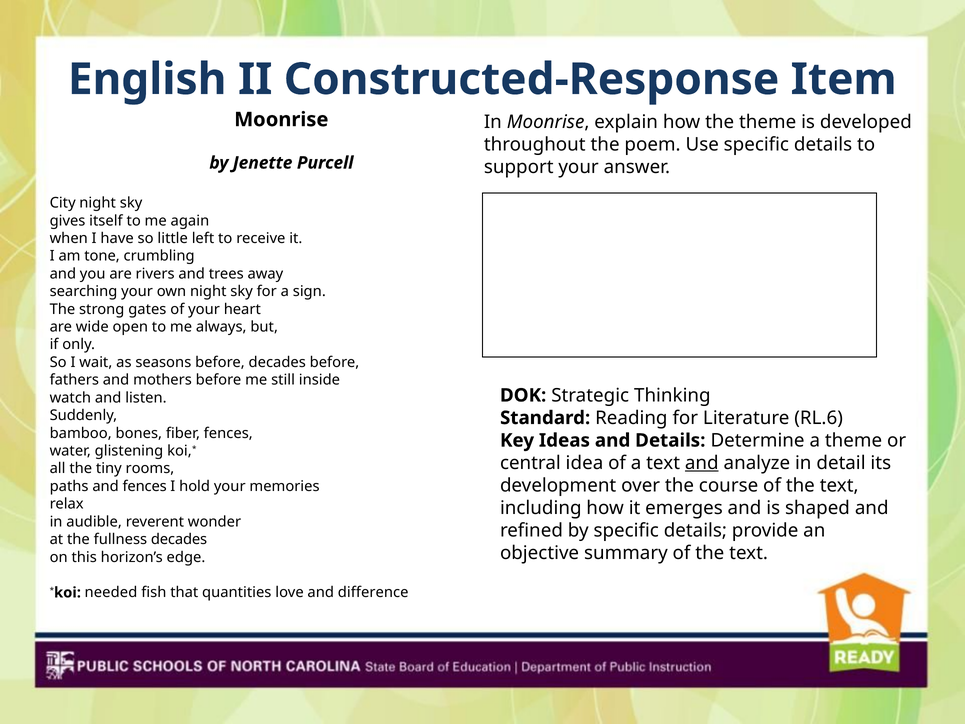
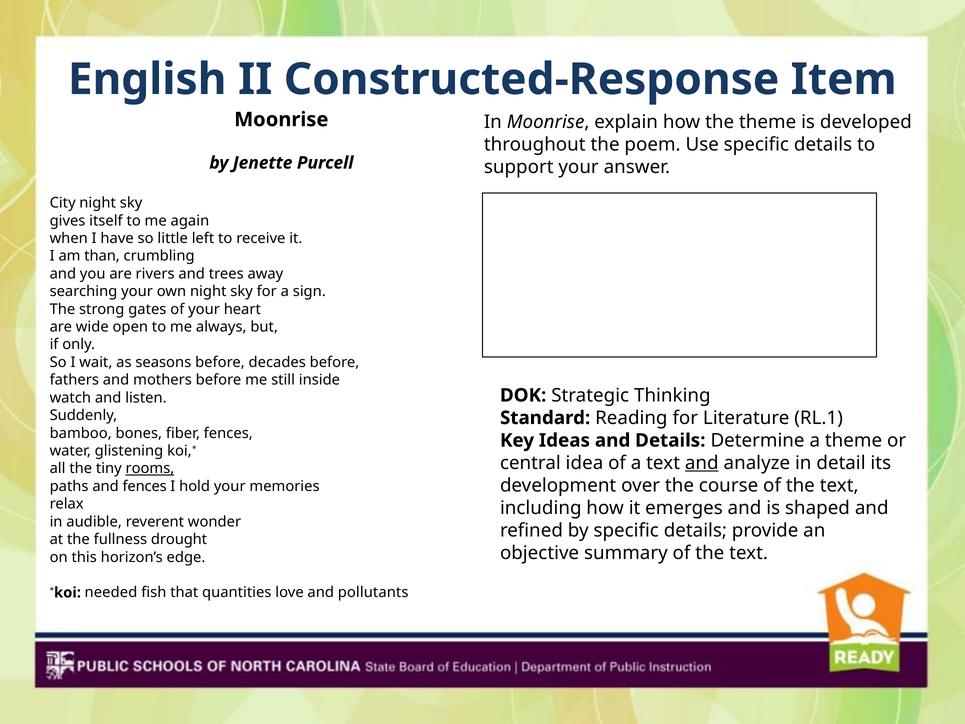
tone: tone -> than
RL.6: RL.6 -> RL.1
rooms underline: none -> present
fullness decades: decades -> drought
difference: difference -> pollutants
